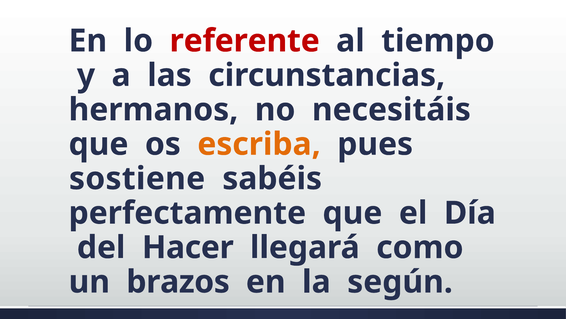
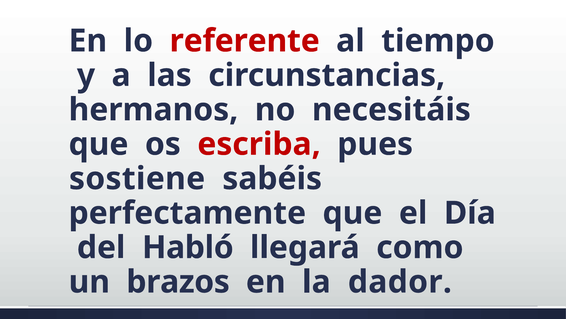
escriba colour: orange -> red
Hacer: Hacer -> Habló
según: según -> dador
